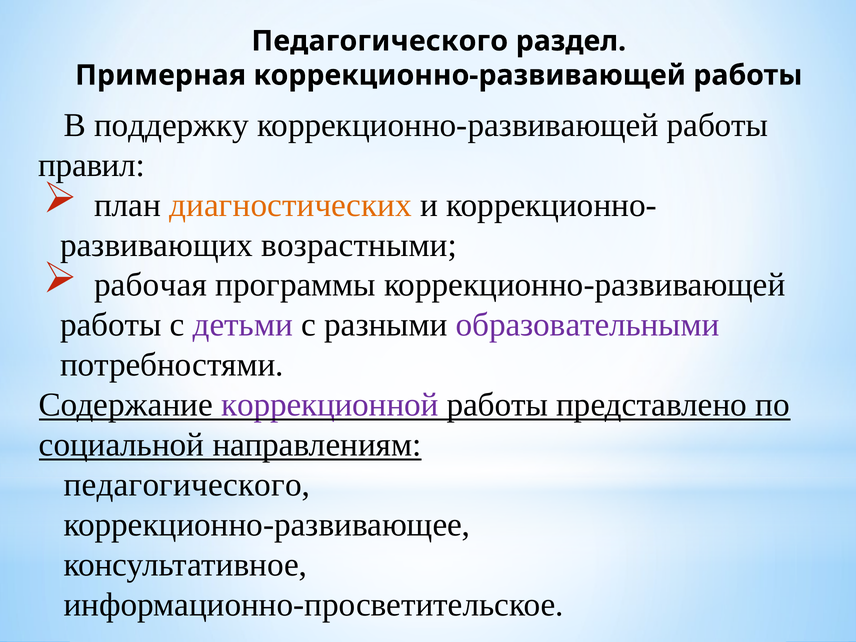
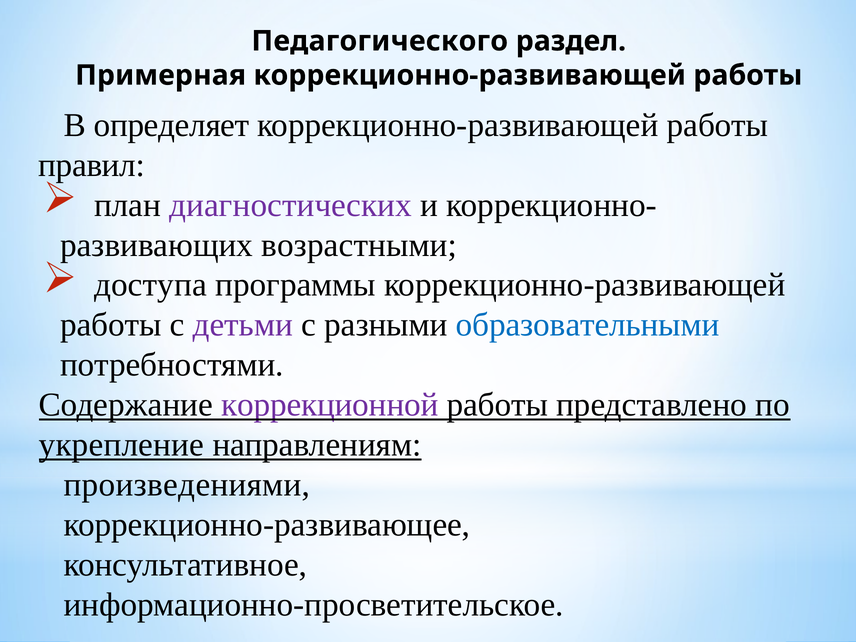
поддержку: поддержку -> определяет
диагностических colour: orange -> purple
рабочая: рабочая -> доступа
образовательными colour: purple -> blue
социальной: социальной -> укрепление
педагогического at (187, 485): педагогического -> произведениями
